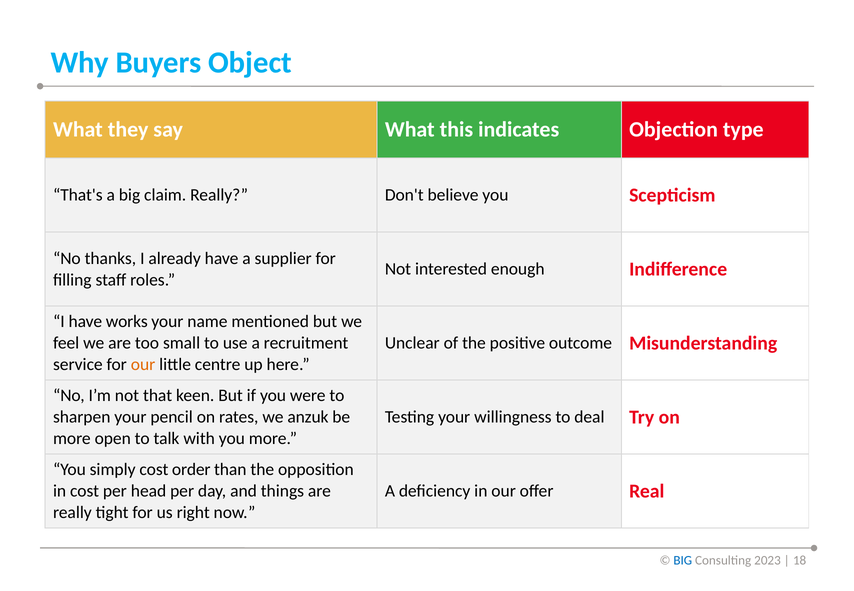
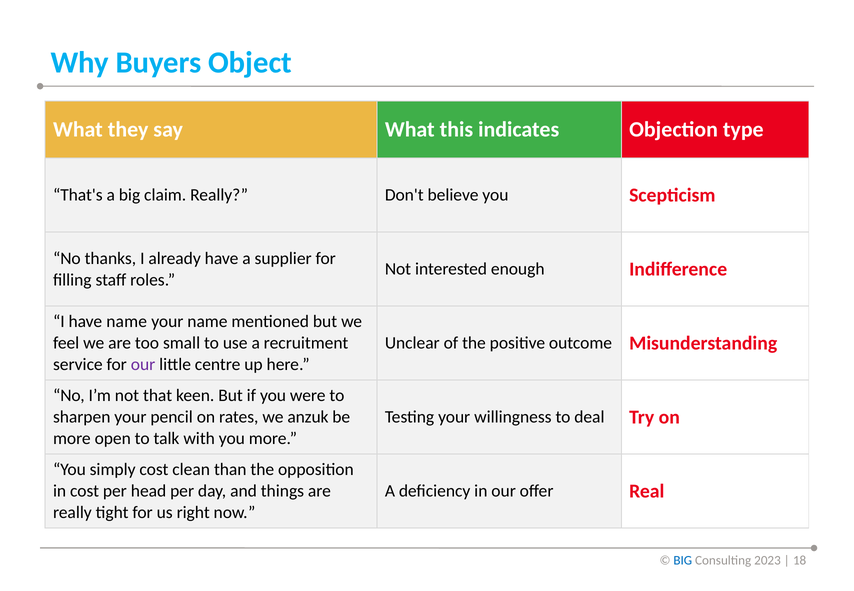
have works: works -> name
our at (143, 365) colour: orange -> purple
order: order -> clean
